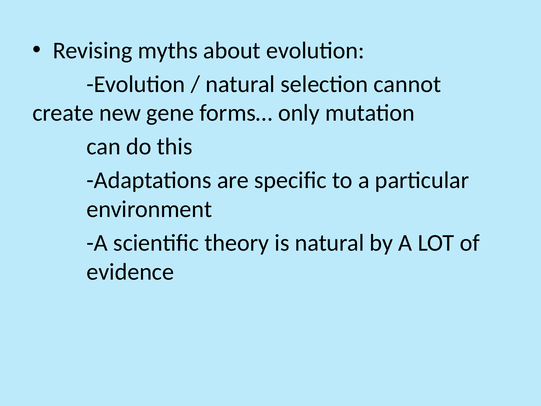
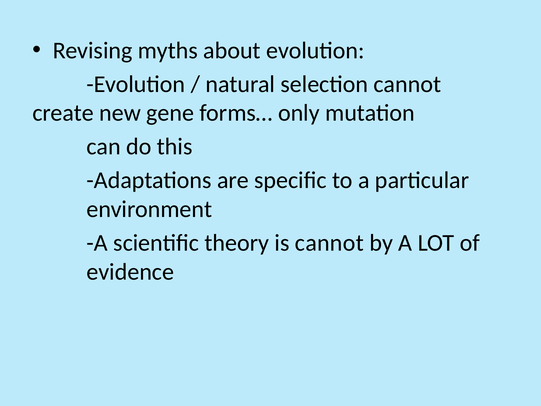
is natural: natural -> cannot
